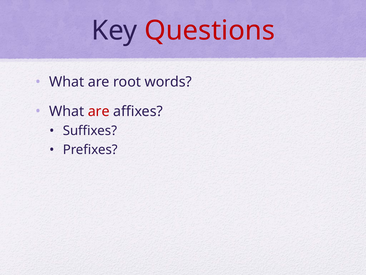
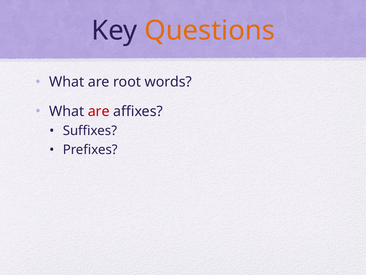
Questions colour: red -> orange
